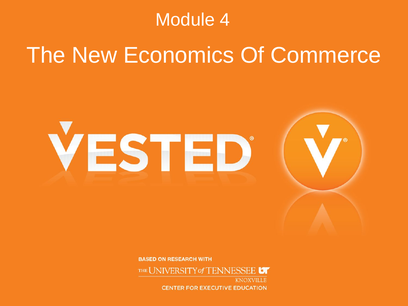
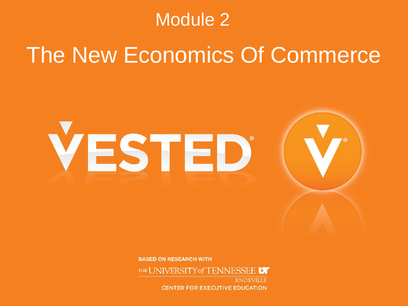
4: 4 -> 2
